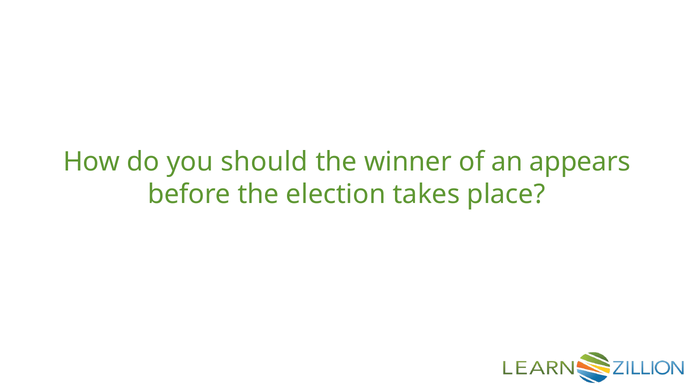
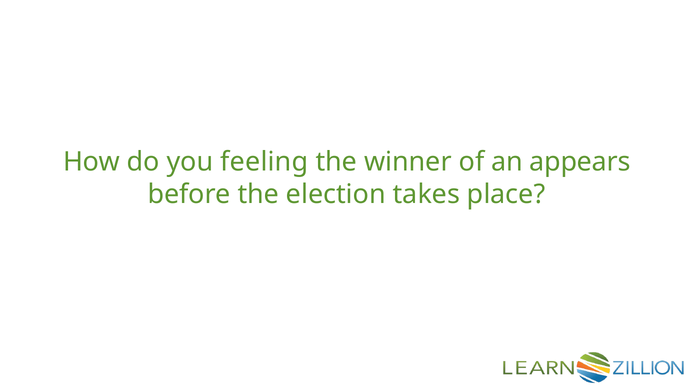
should: should -> feeling
